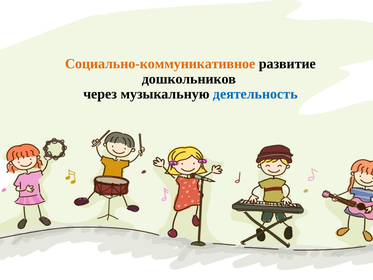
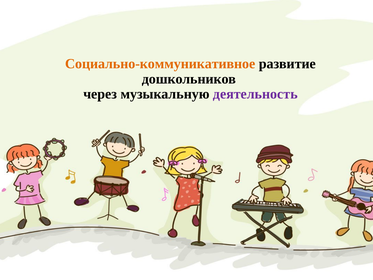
деятельность colour: blue -> purple
